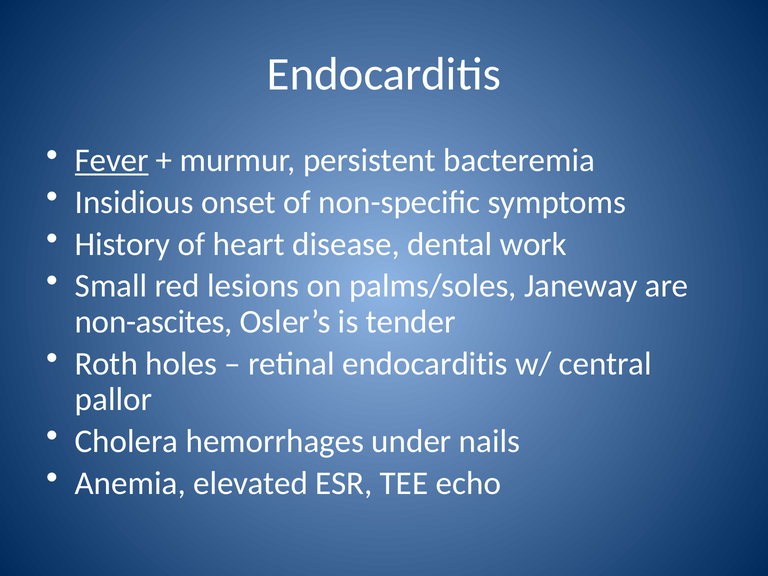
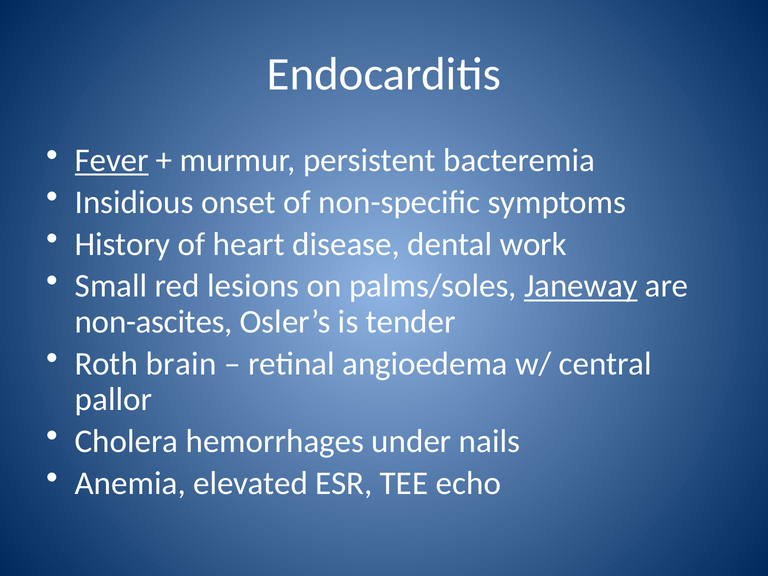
Janeway underline: none -> present
holes: holes -> brain
retinal endocarditis: endocarditis -> angioedema
